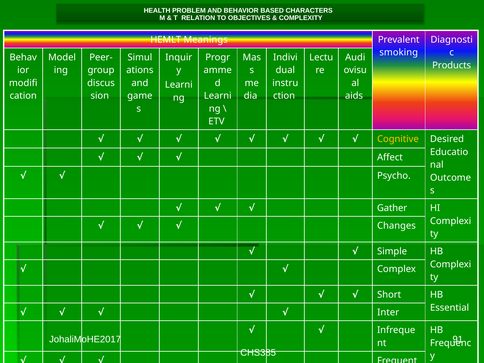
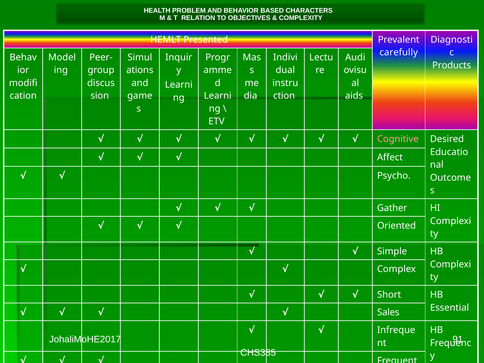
Meanings: Meanings -> Presented
smoking: smoking -> carefully
Cognitive colour: yellow -> pink
Changes: Changes -> Oriented
Inter: Inter -> Sales
